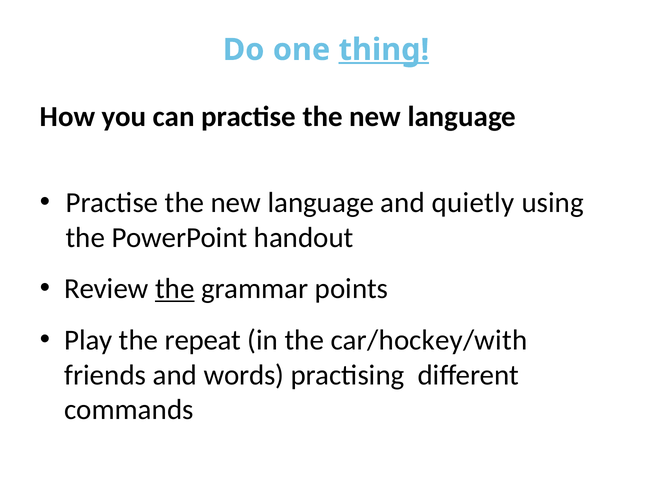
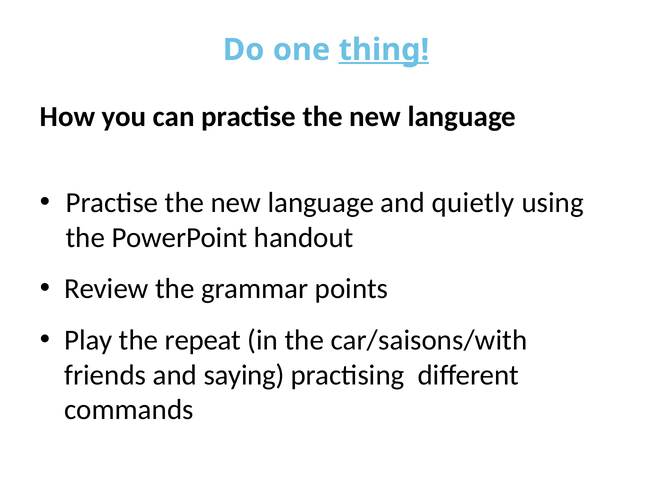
the at (175, 289) underline: present -> none
car/hockey/with: car/hockey/with -> car/saisons/with
words: words -> saying
